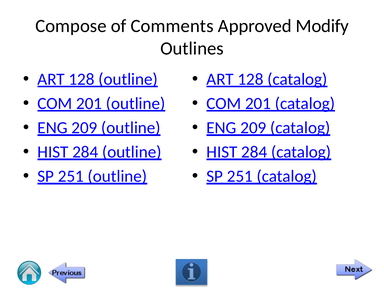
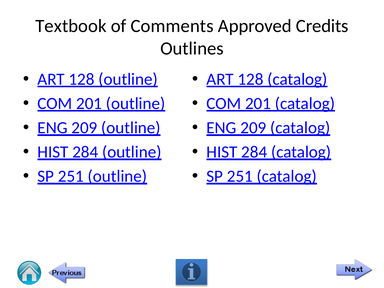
Compose: Compose -> Textbook
Modify: Modify -> Credits
